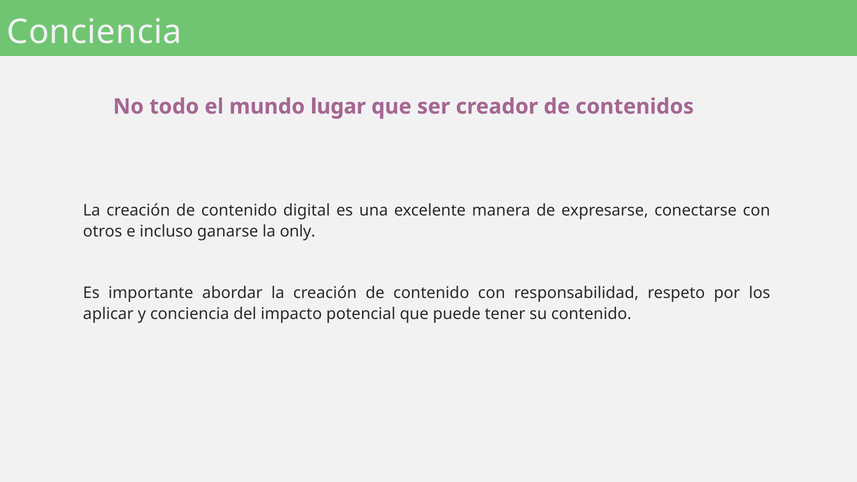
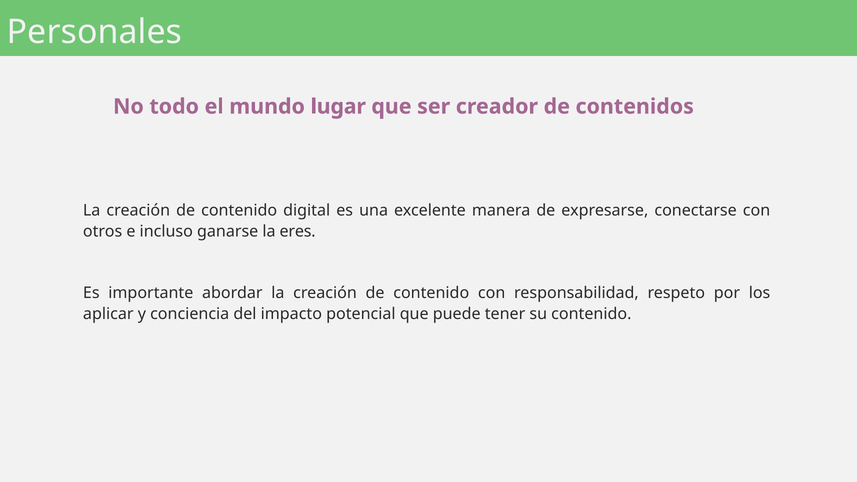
Conciencia at (94, 32): Conciencia -> Personales
only: only -> eres
